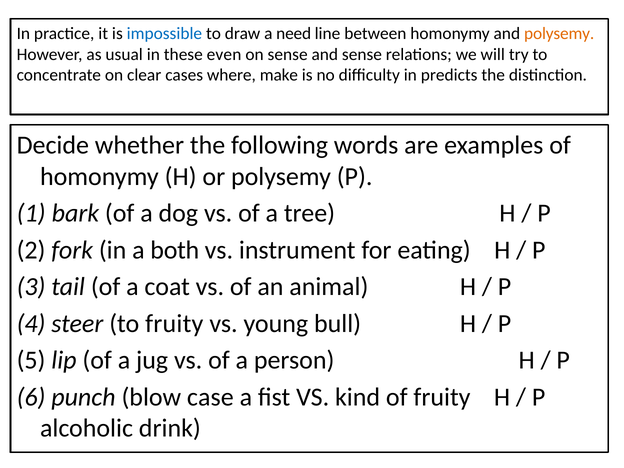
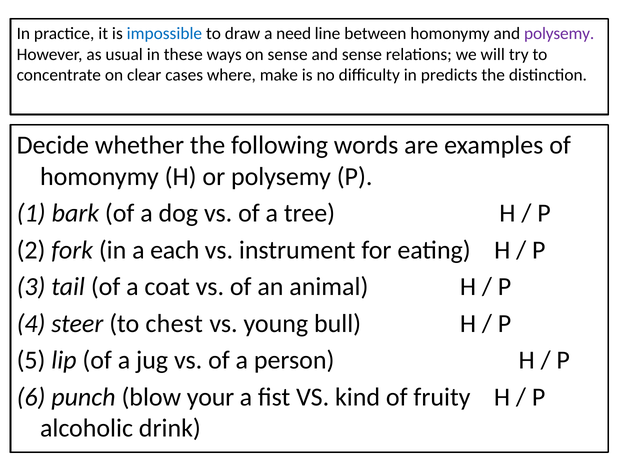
polysemy at (559, 33) colour: orange -> purple
even: even -> ways
both: both -> each
to fruity: fruity -> chest
case: case -> your
